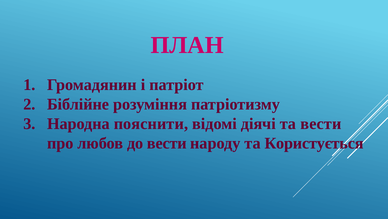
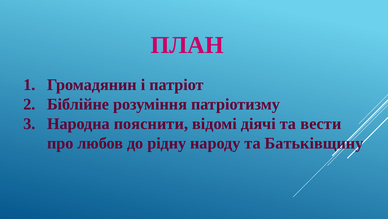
до вести: вести -> рідну
Користується: Користується -> Батьківщину
